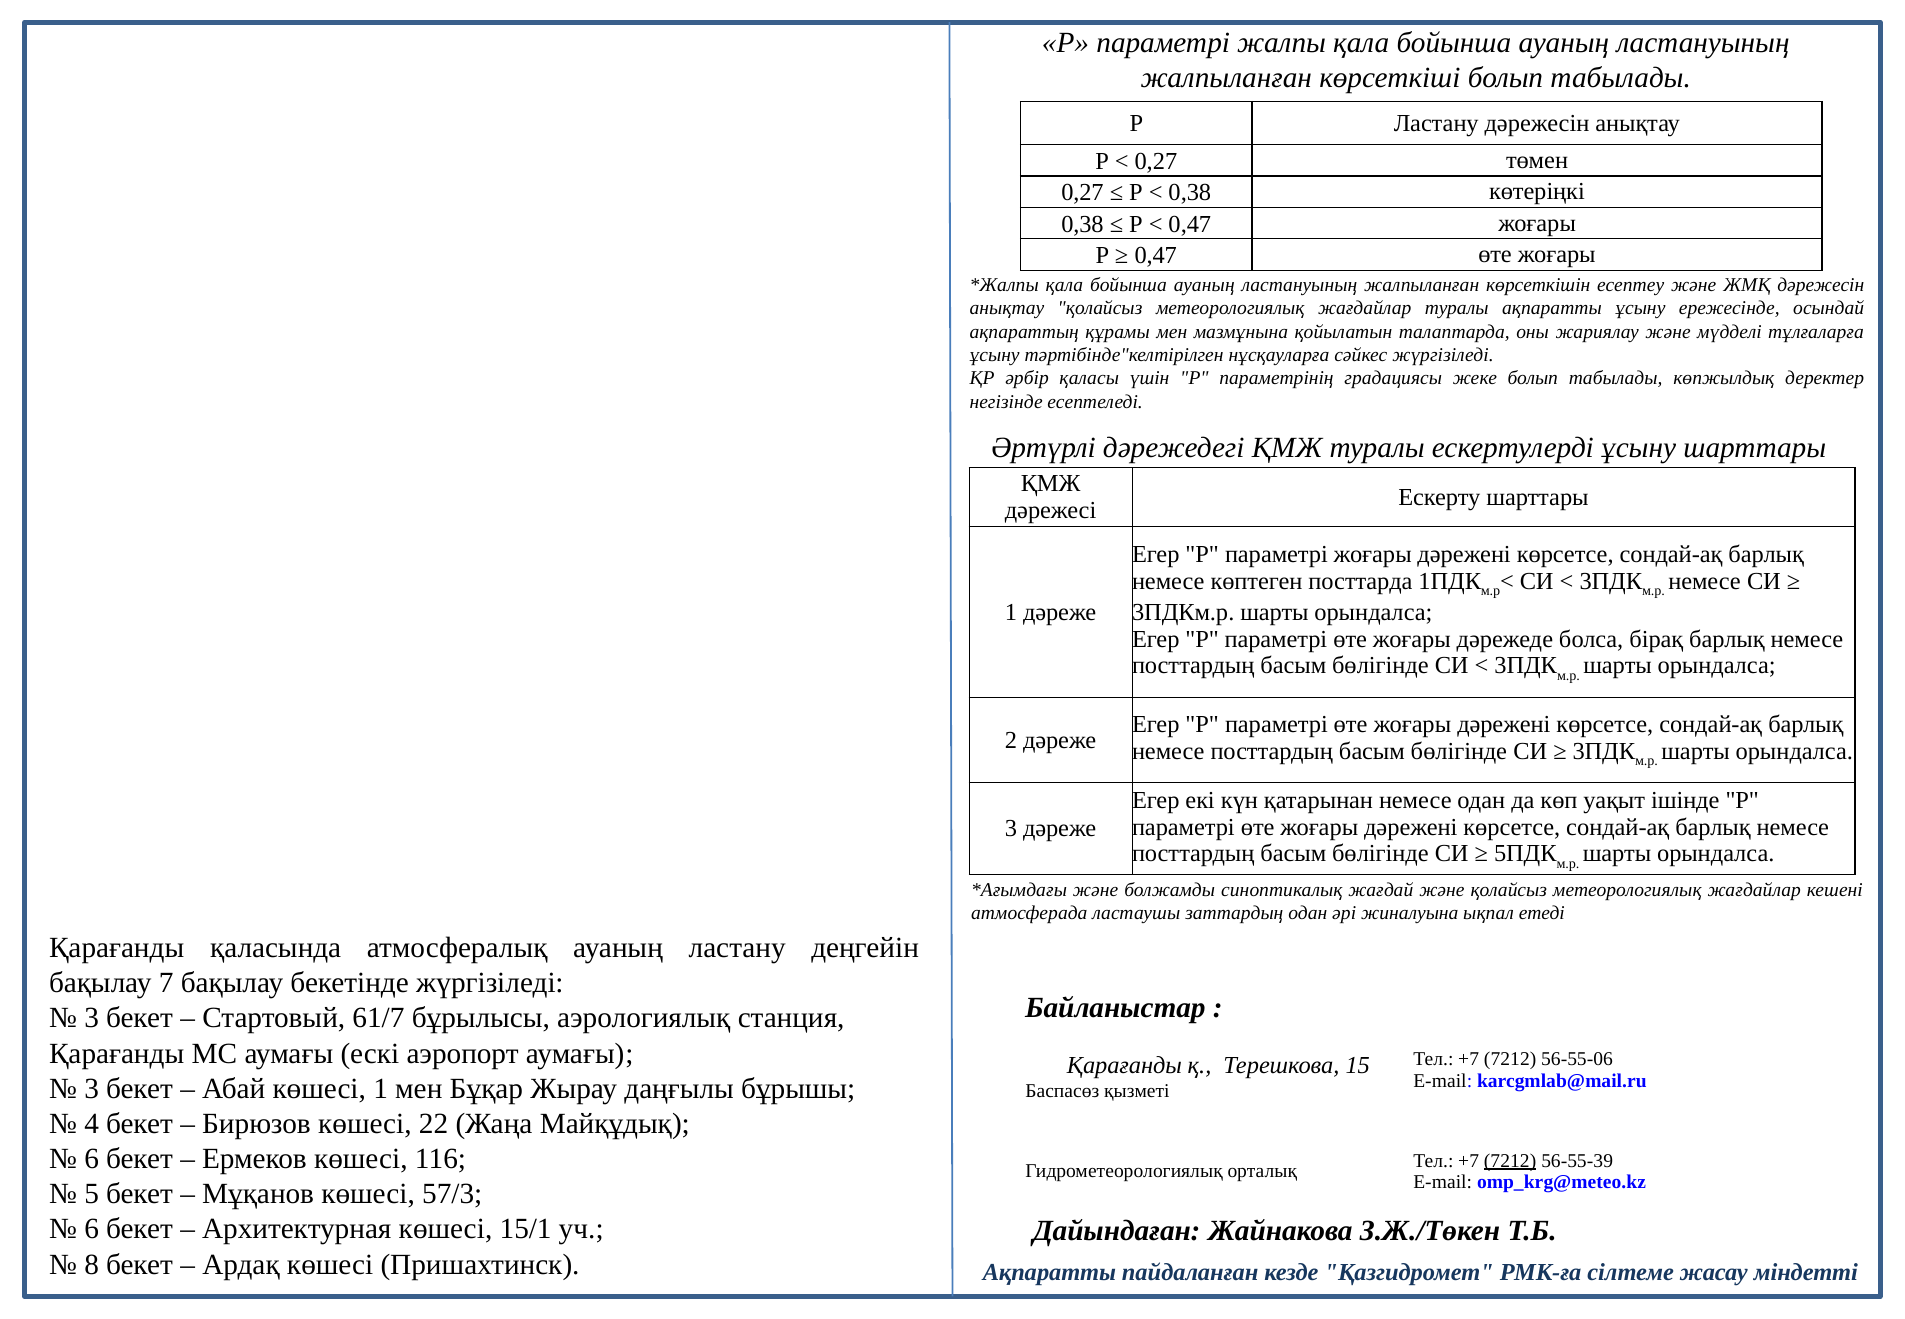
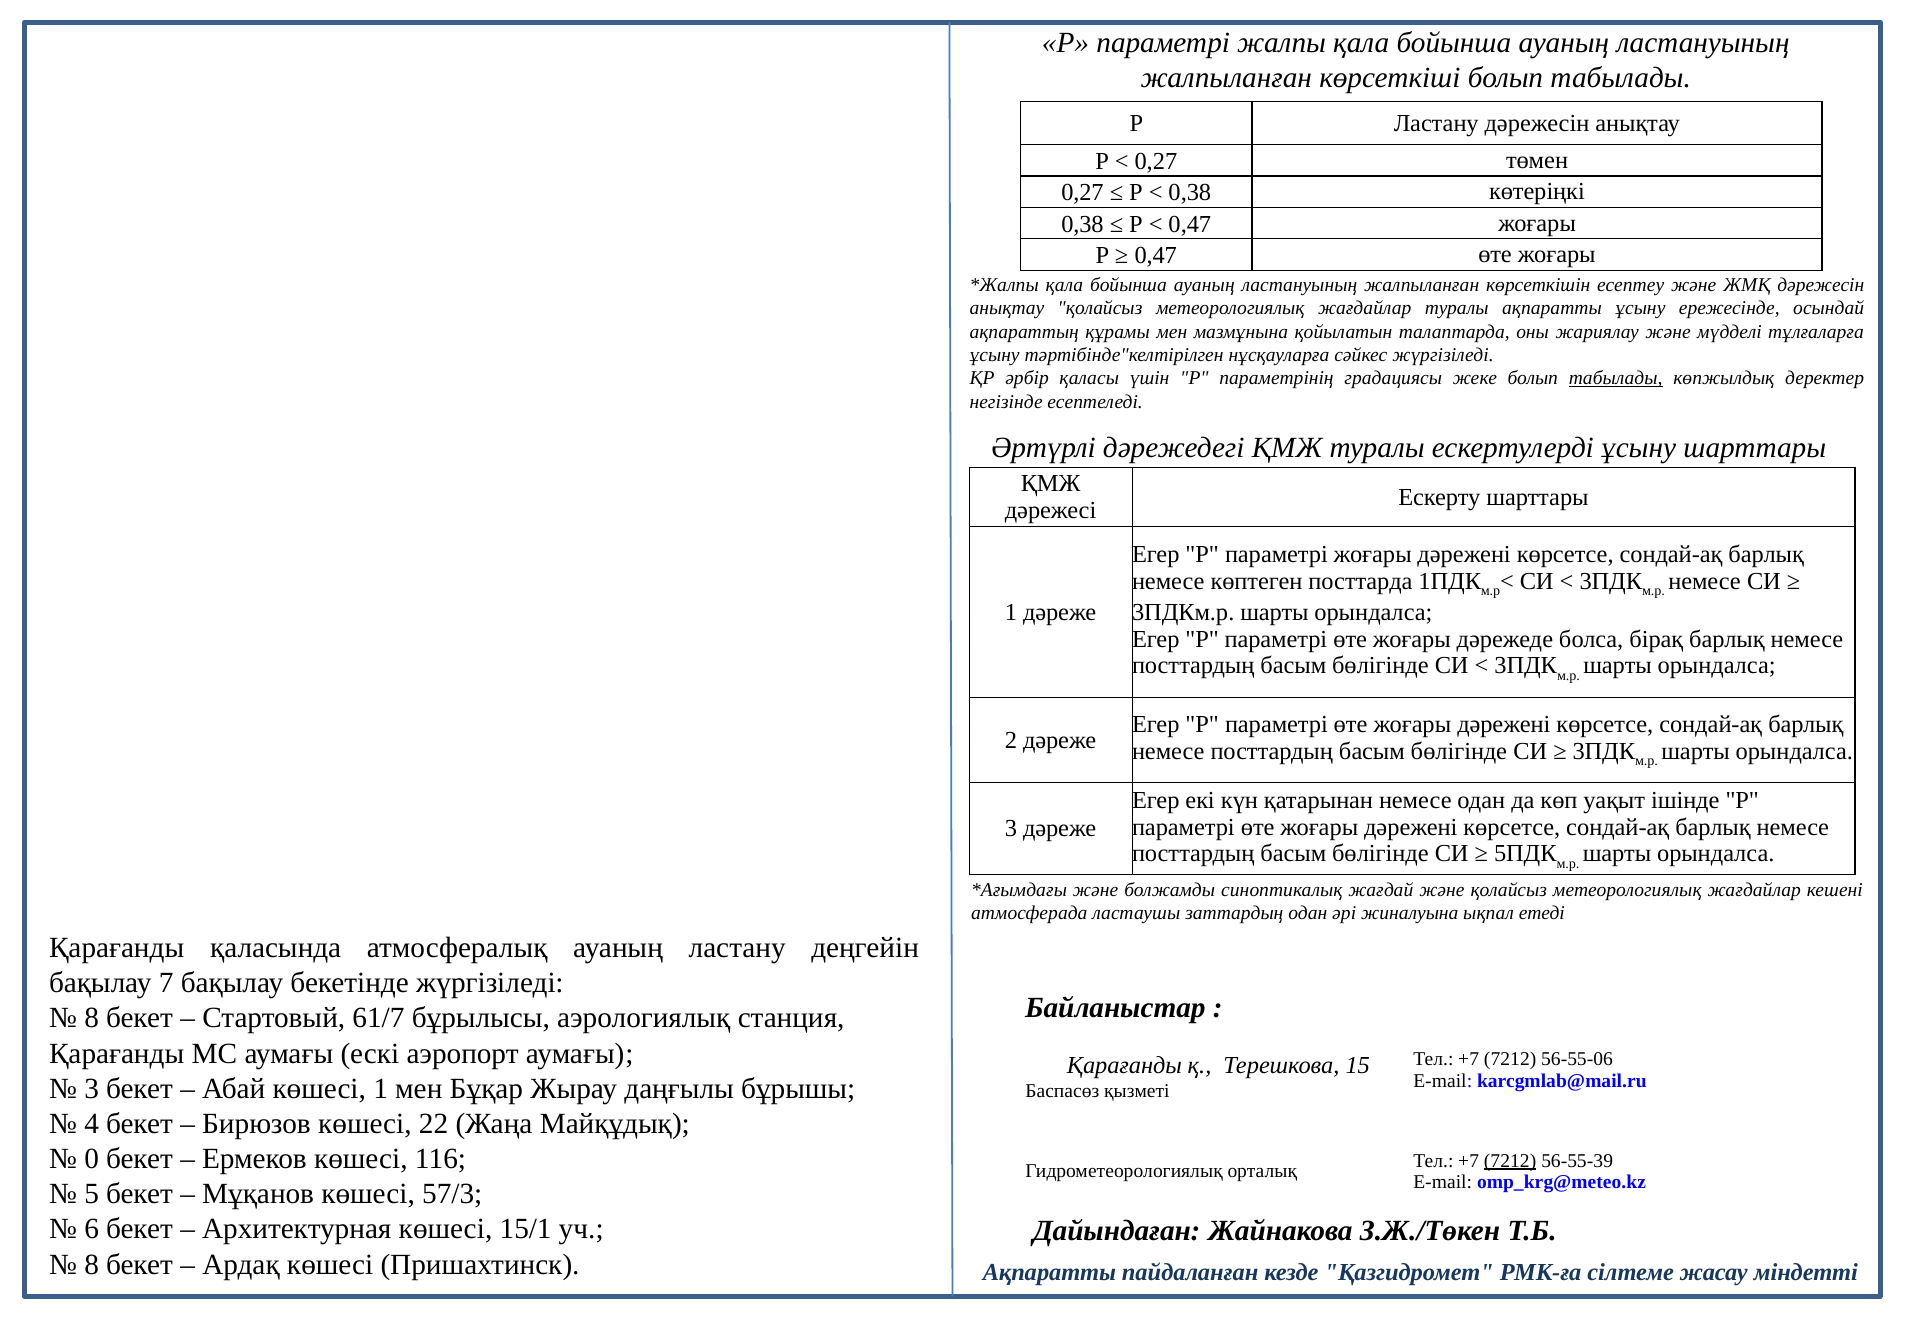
табылады at (1616, 378) underline: none -> present
3 at (92, 1018): 3 -> 8
6 at (92, 1159): 6 -> 0
